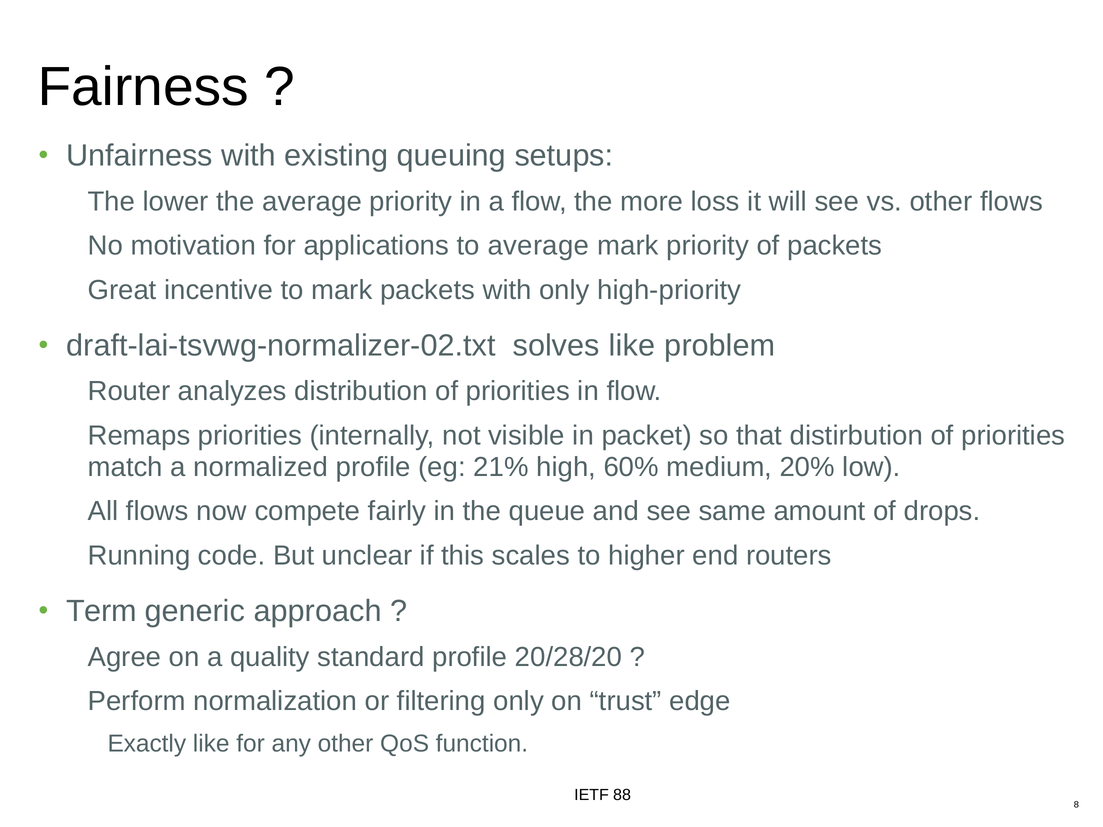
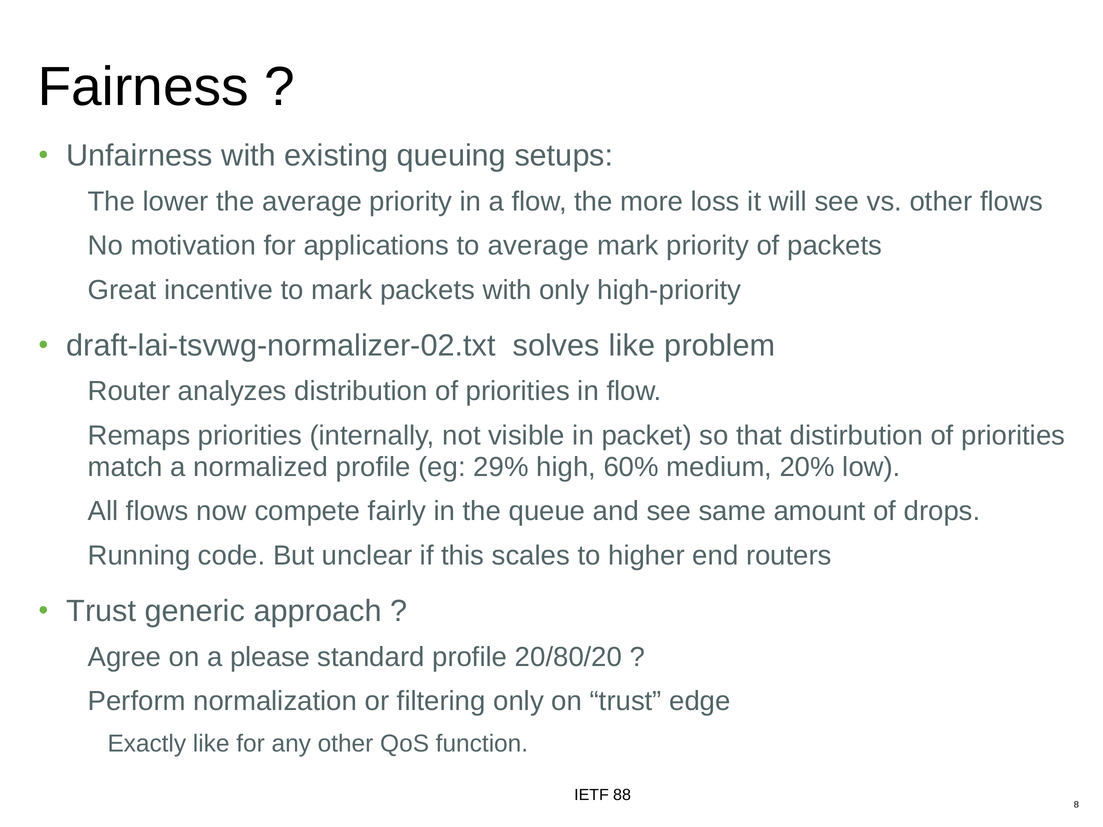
21%: 21% -> 29%
Term at (101, 611): Term -> Trust
quality: quality -> please
20/28/20: 20/28/20 -> 20/80/20
